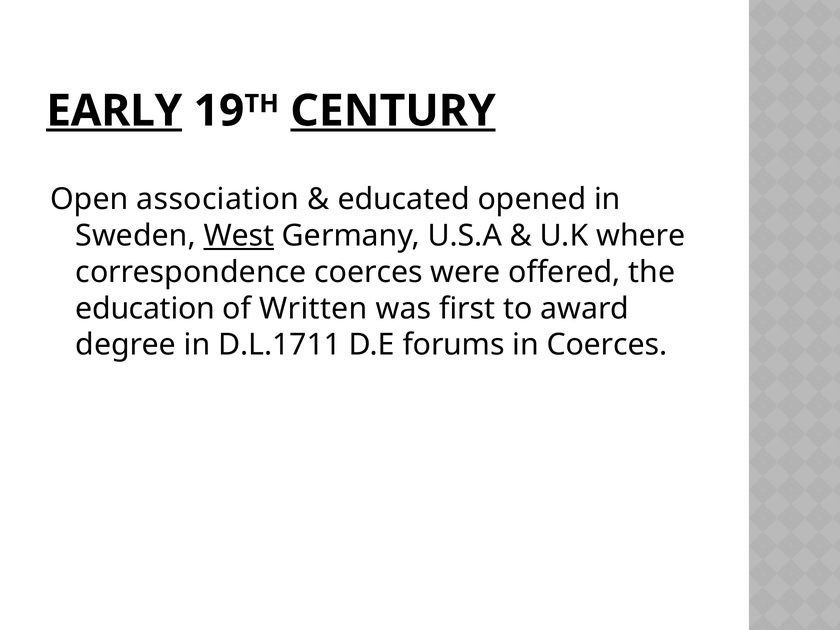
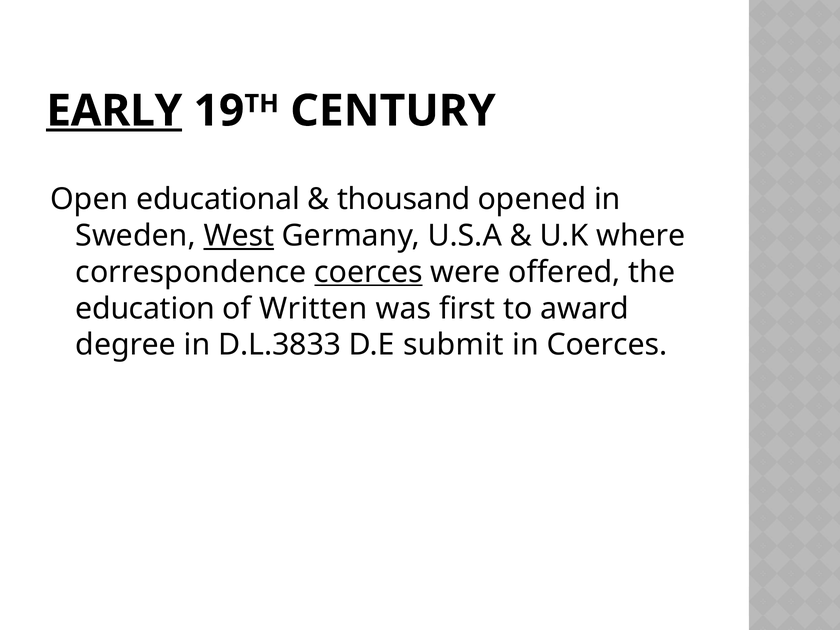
CENTURY underline: present -> none
association: association -> educational
educated: educated -> thousand
coerces at (368, 272) underline: none -> present
D.L.1711: D.L.1711 -> D.L.3833
forums: forums -> submit
